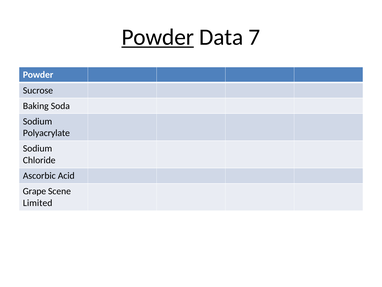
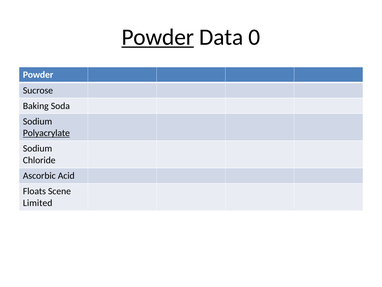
7: 7 -> 0
Polyacrylate underline: none -> present
Grape: Grape -> Floats
